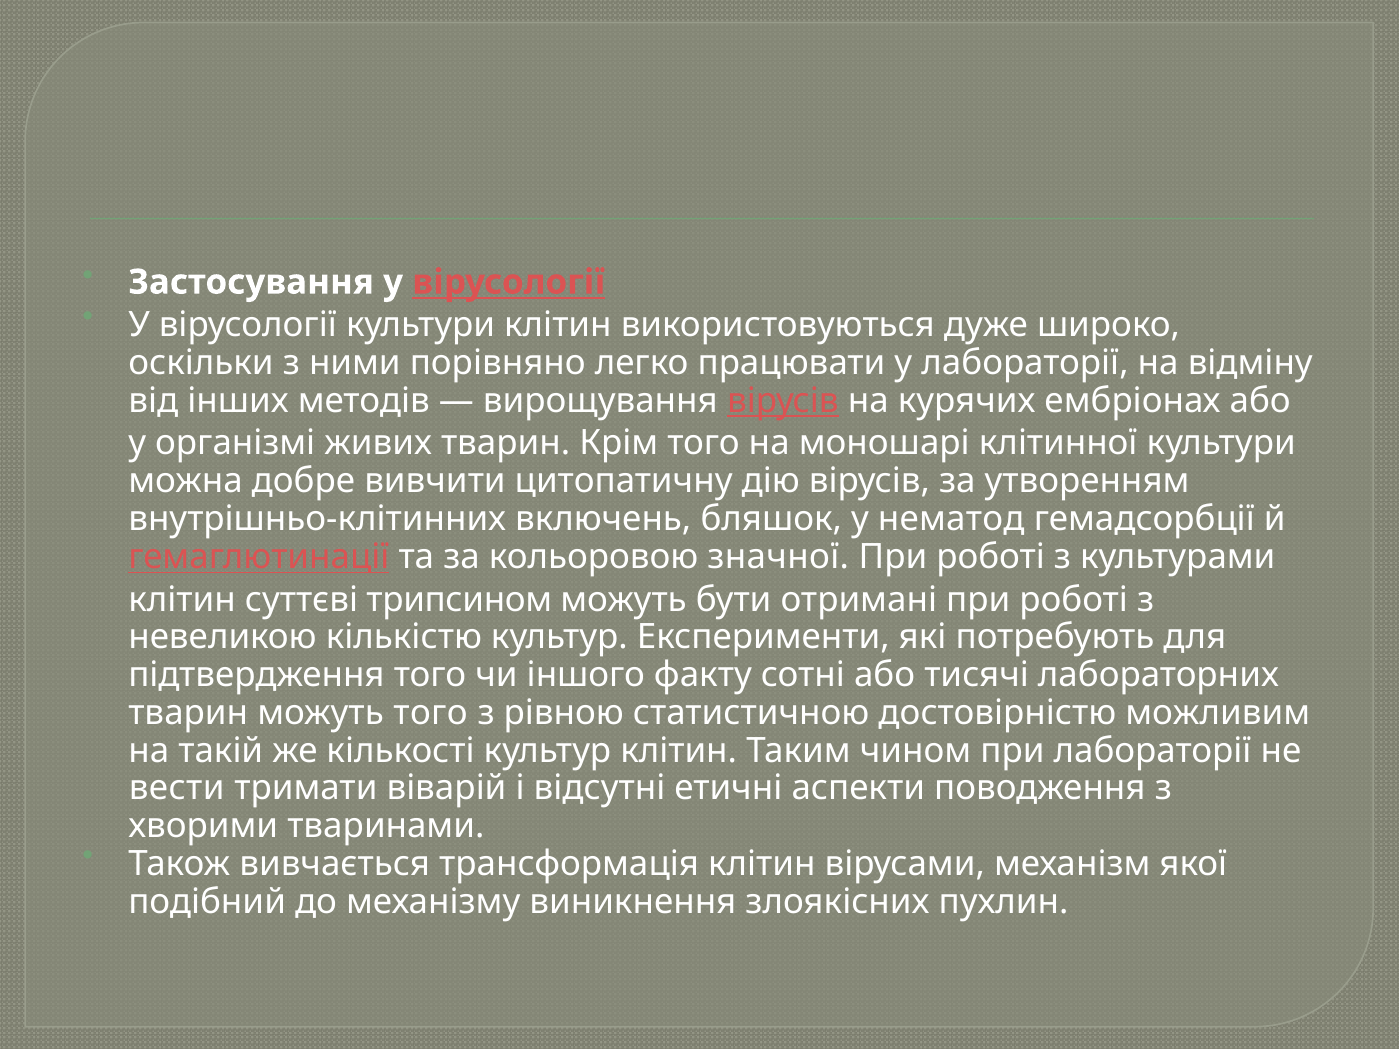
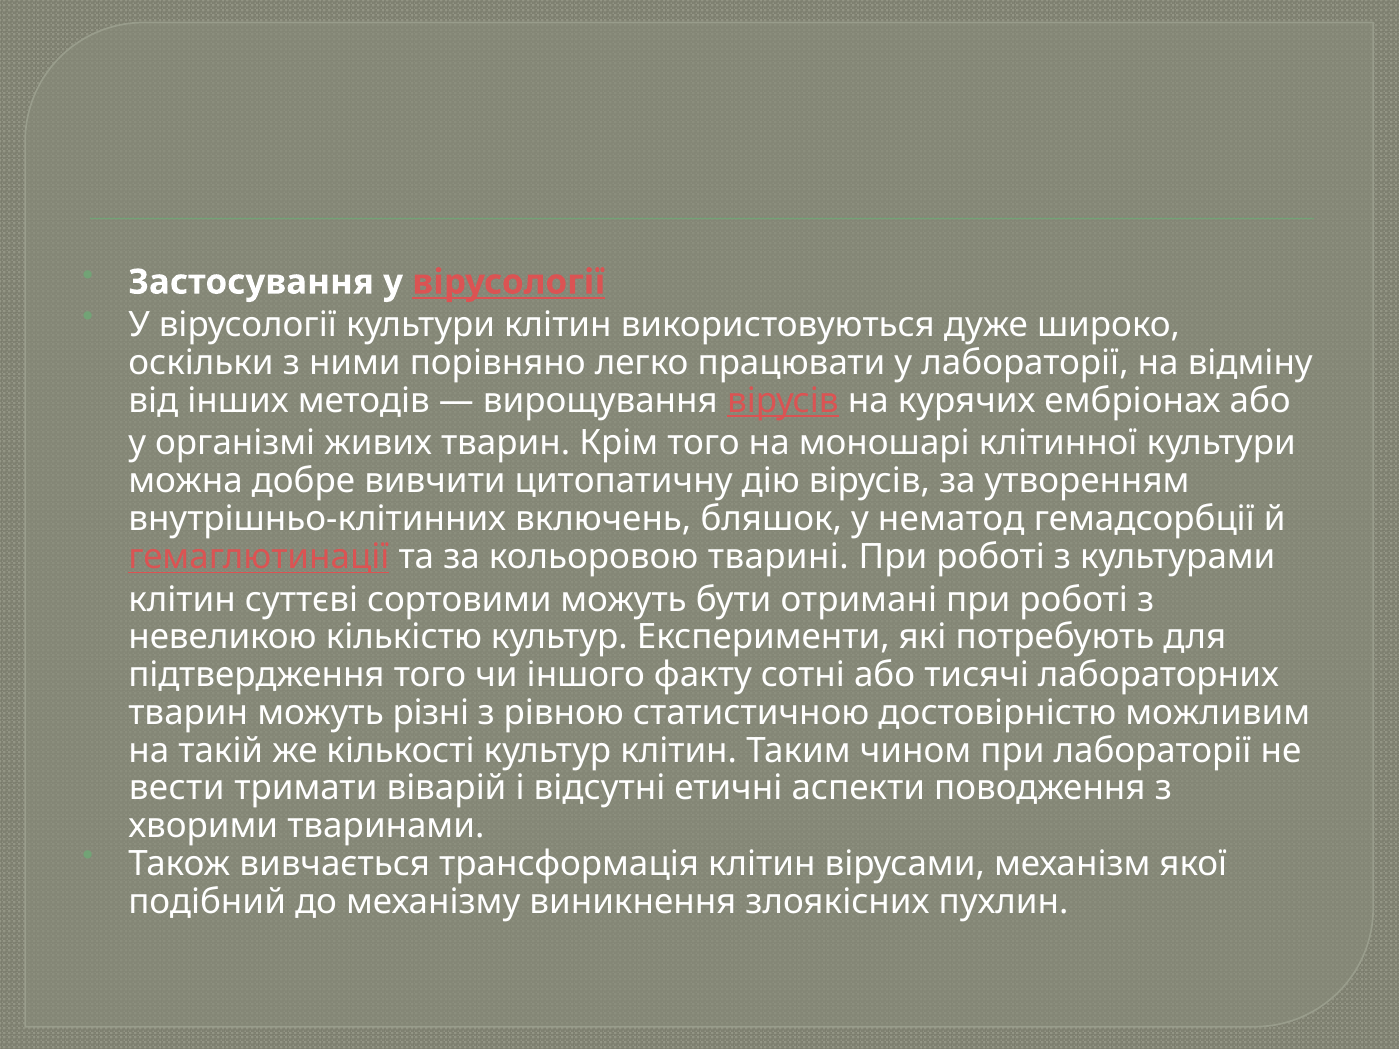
значної: значної -> тварині
трипсином: трипсином -> сортовими
можуть того: того -> різні
